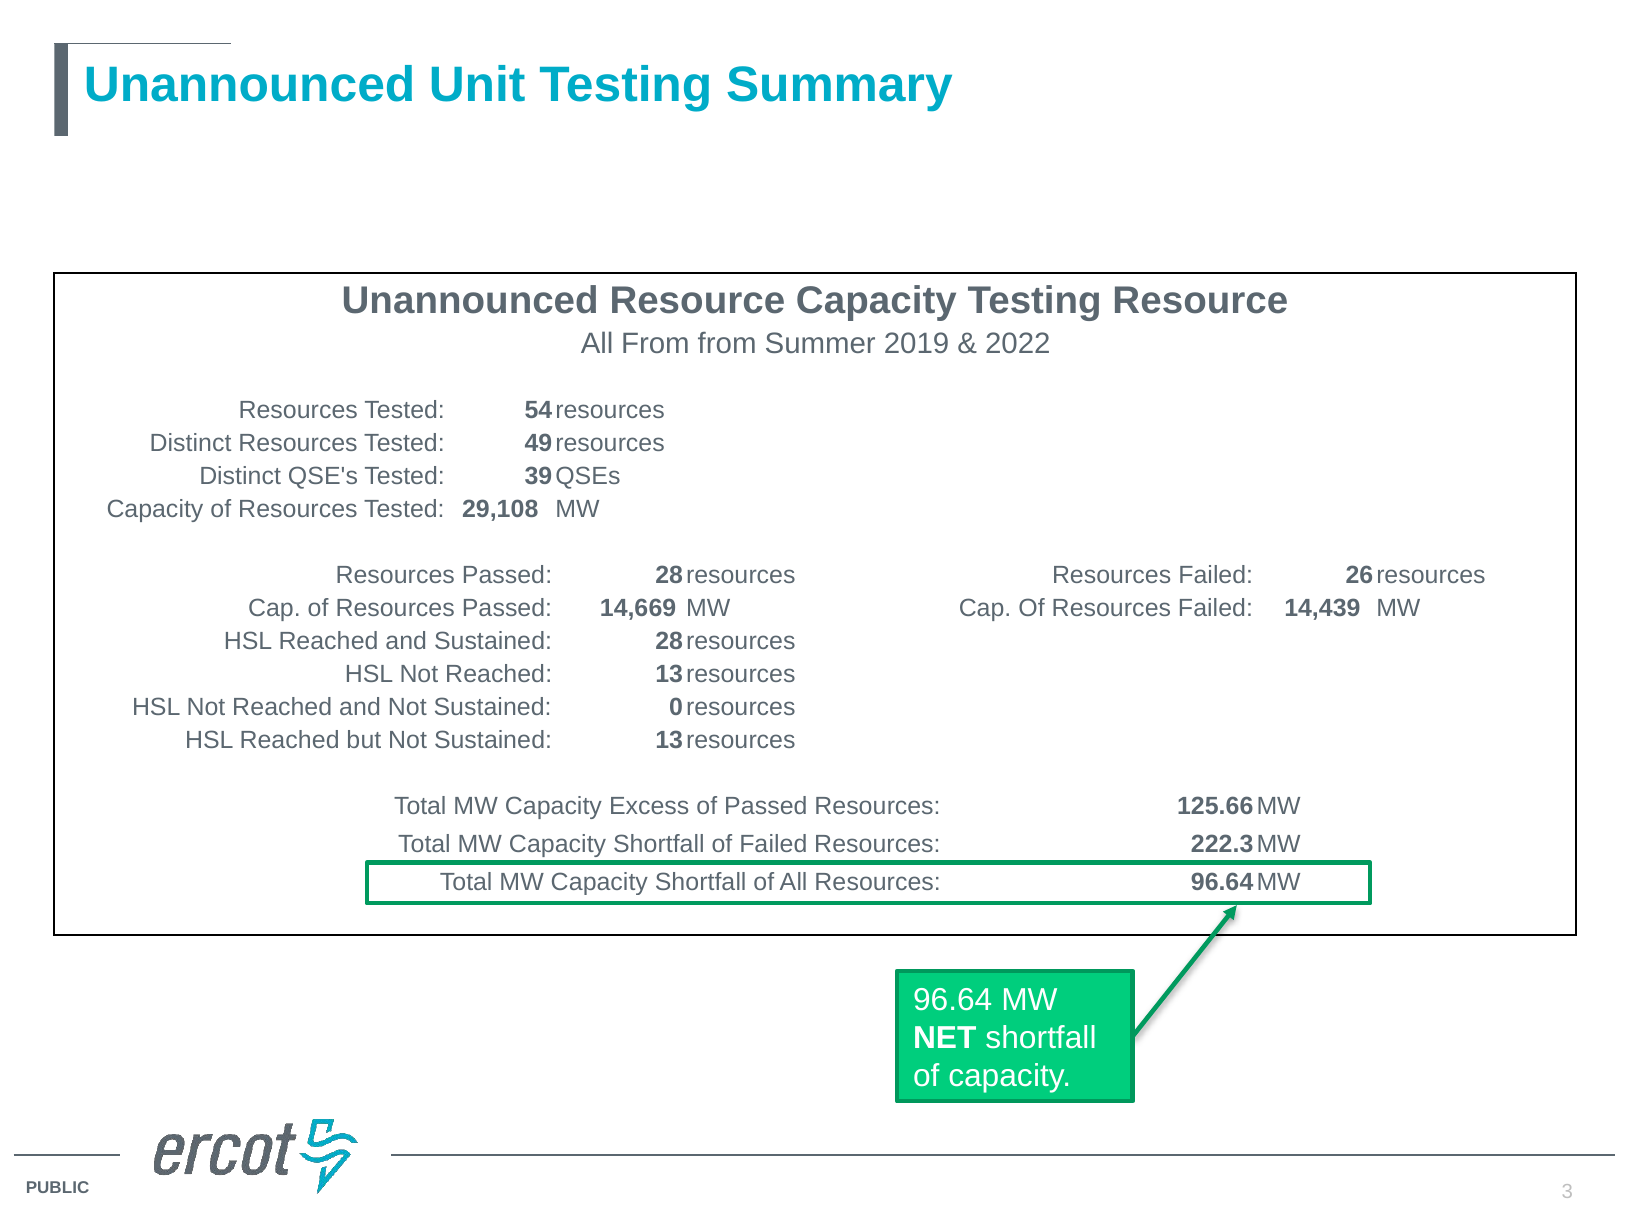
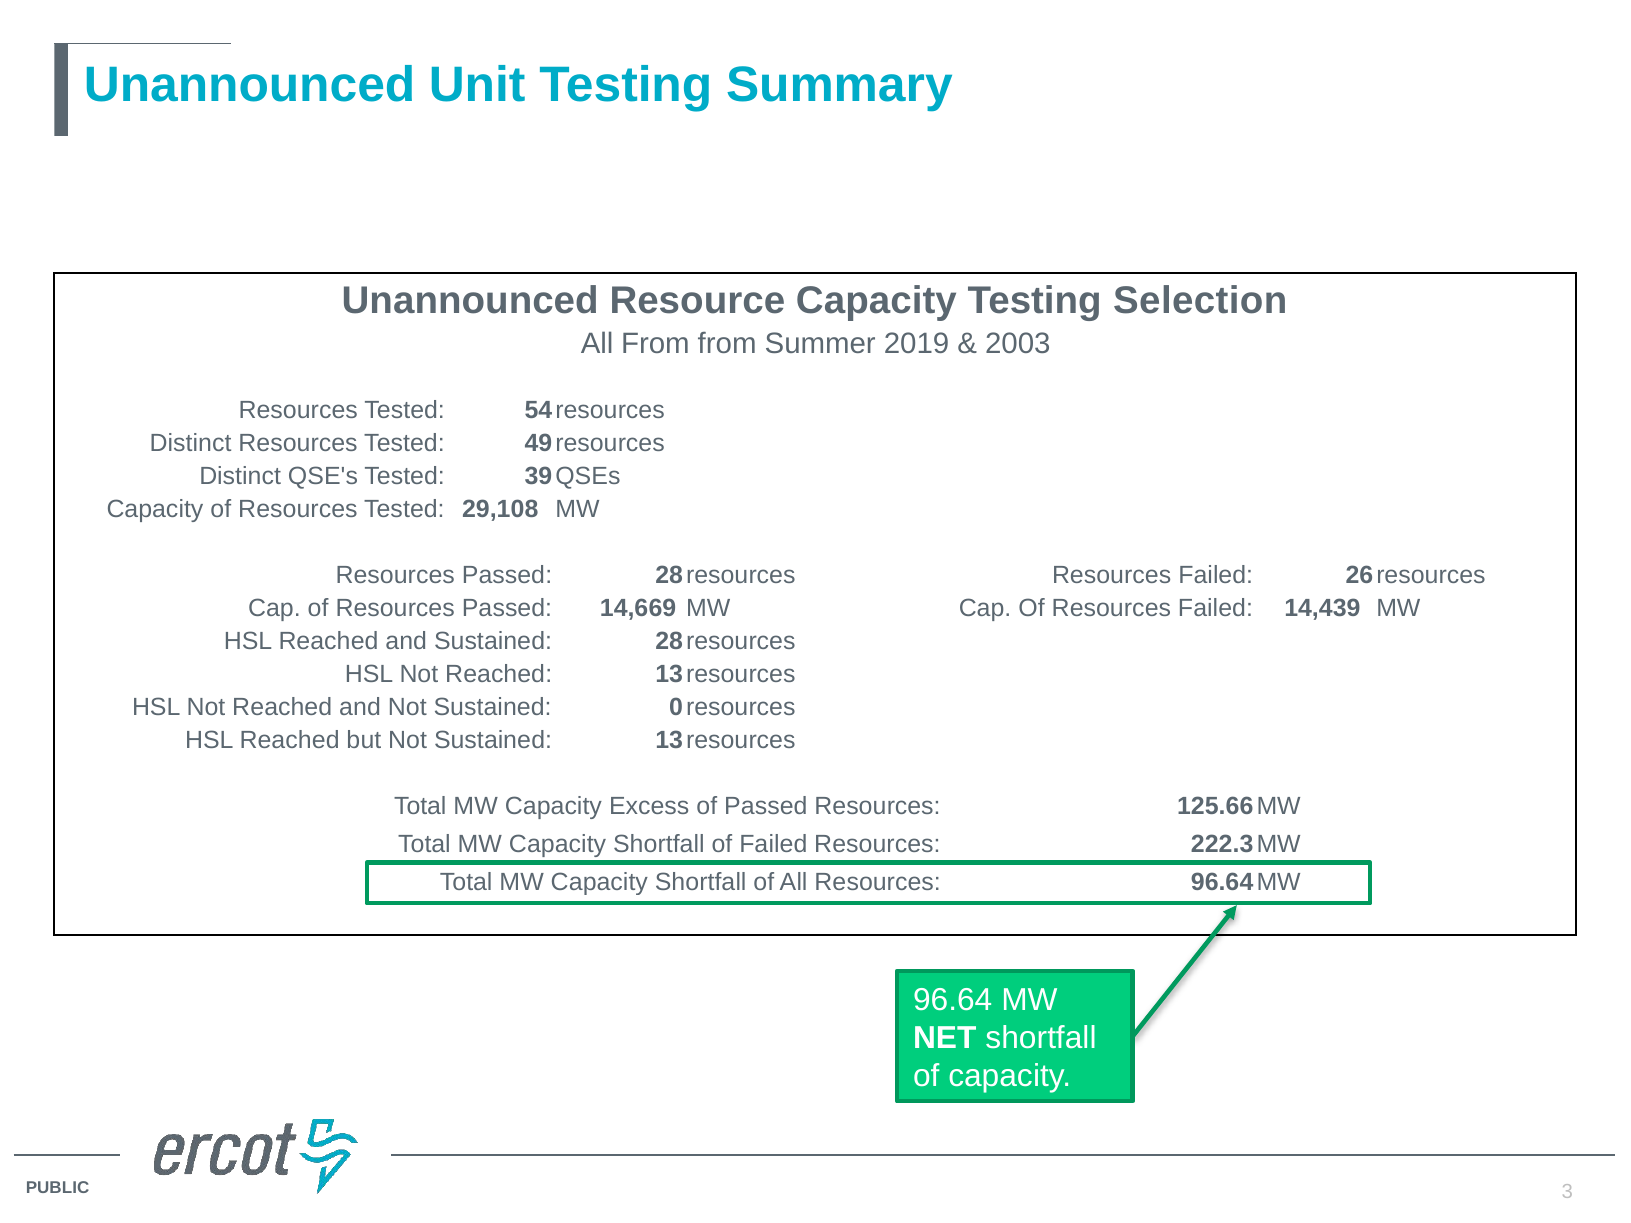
Testing Resource: Resource -> Selection
2022: 2022 -> 2003
